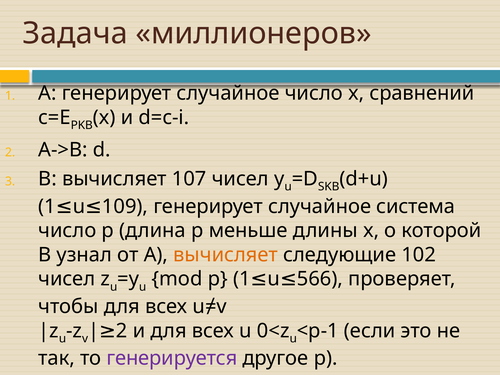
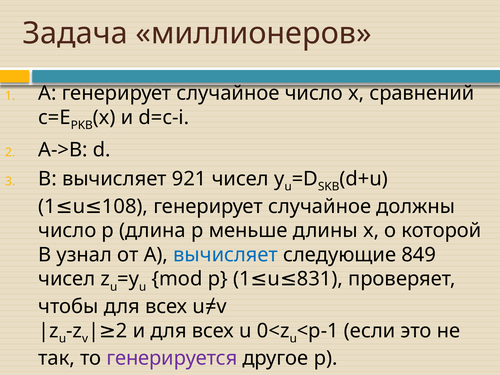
107: 107 -> 921
система: система -> должны
109: 109 -> 108
вычисляет at (226, 255) colour: orange -> blue
102: 102 -> 849
566: 566 -> 831
